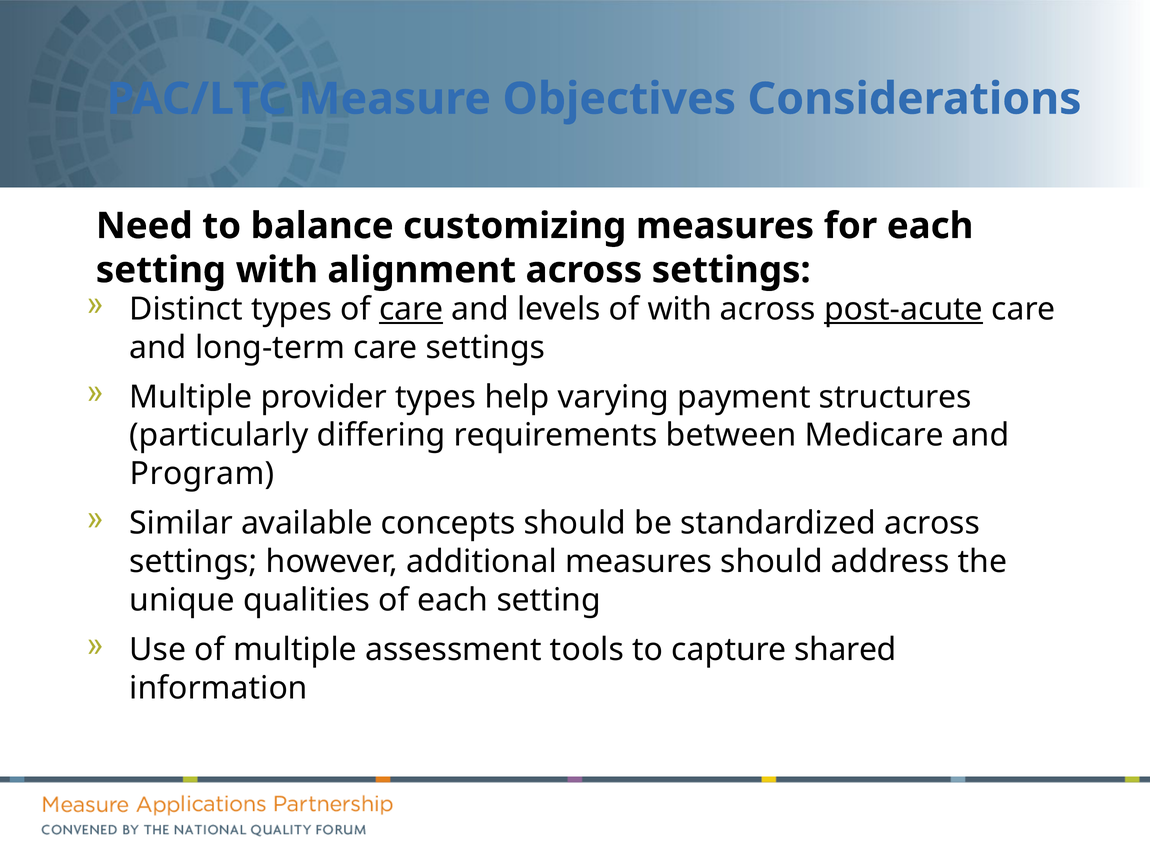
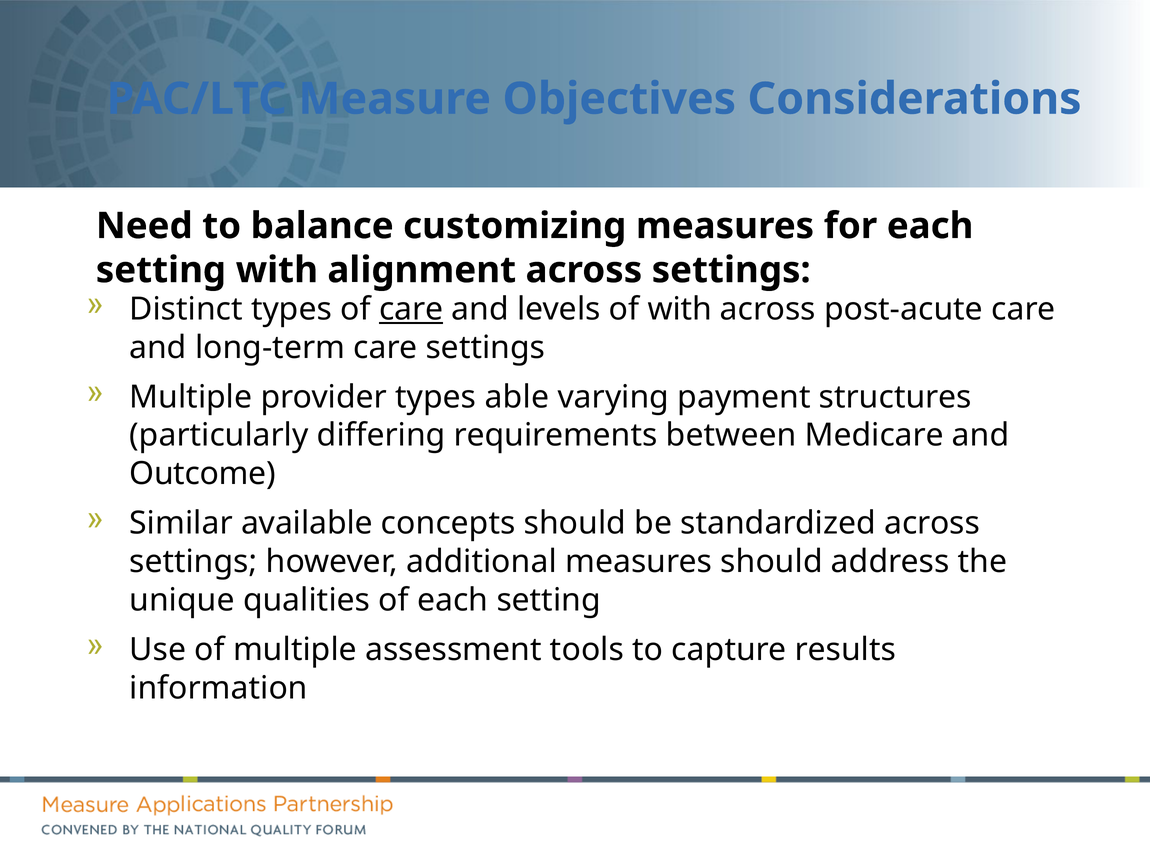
post-acute underline: present -> none
help: help -> able
Program: Program -> Outcome
shared: shared -> results
